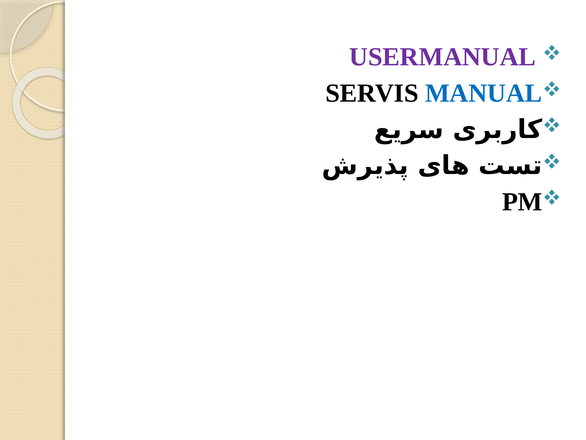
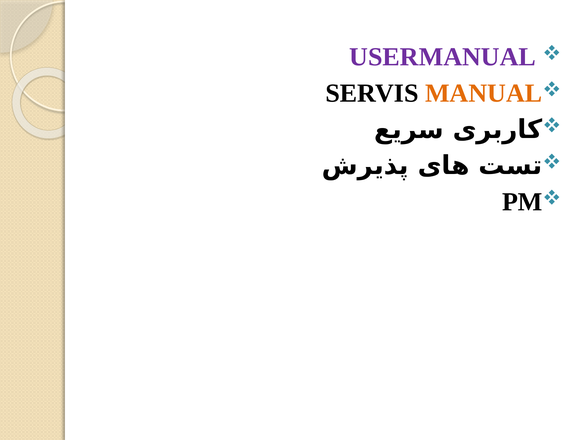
MANUAL colour: blue -> orange
